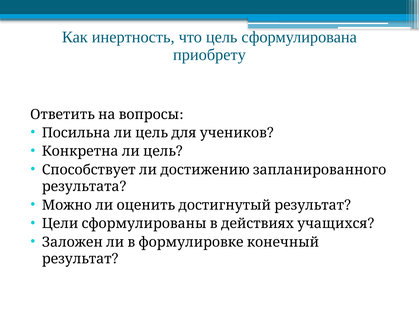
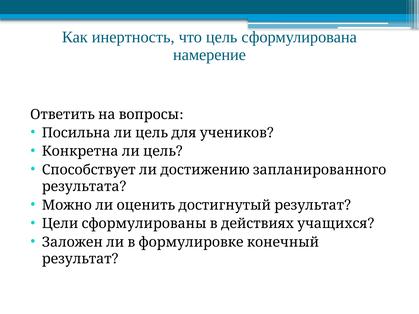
приобрету: приобрету -> намерение
